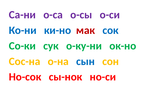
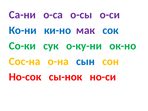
мак colour: red -> purple
